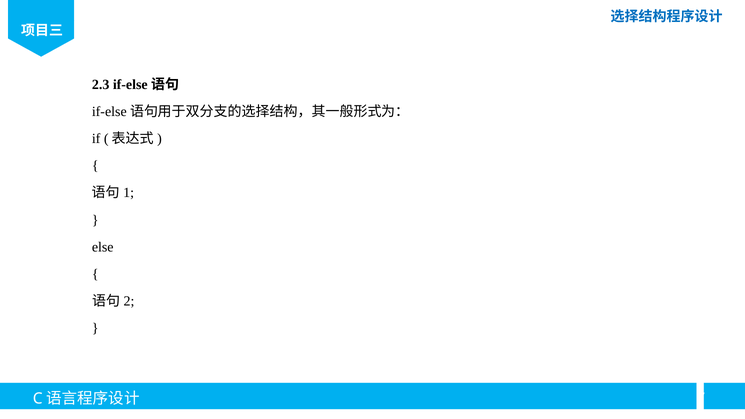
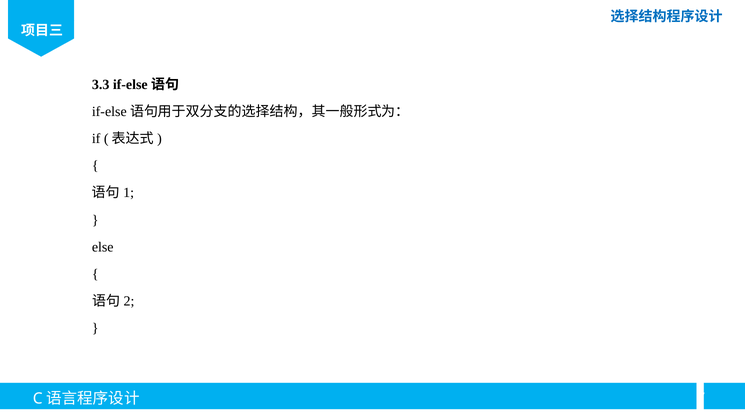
2.3: 2.3 -> 3.3
